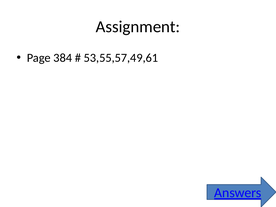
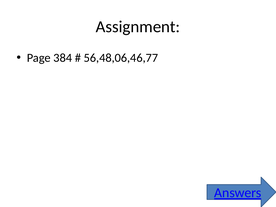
53,55,57,49,61: 53,55,57,49,61 -> 56,48,06,46,77
